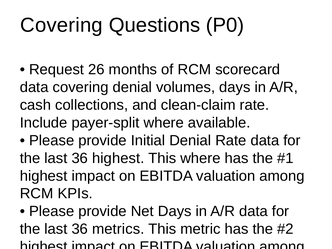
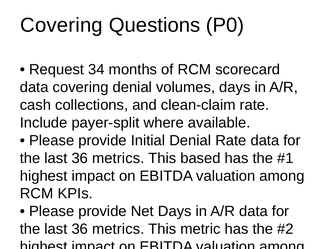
26: 26 -> 34
highest at (118, 158): highest -> metrics
This where: where -> based
